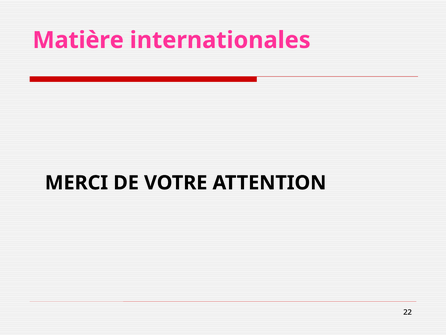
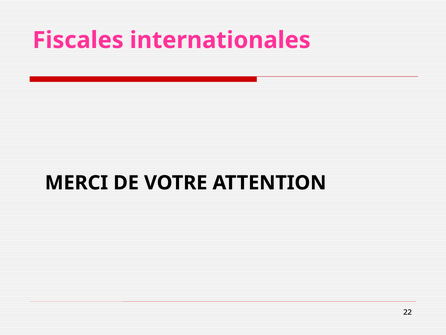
Matière: Matière -> Fiscales
